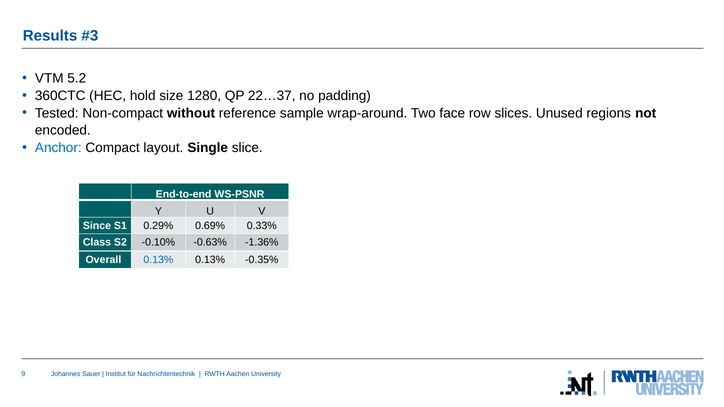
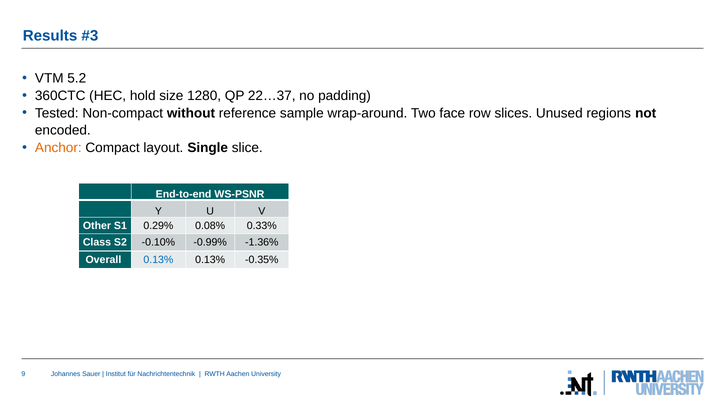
Anchor colour: blue -> orange
Since: Since -> Other
0.69%: 0.69% -> 0.08%
-0.63%: -0.63% -> -0.99%
